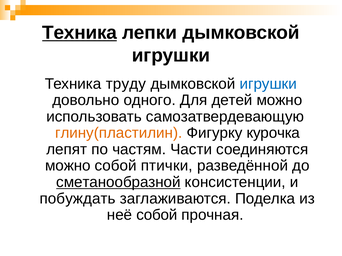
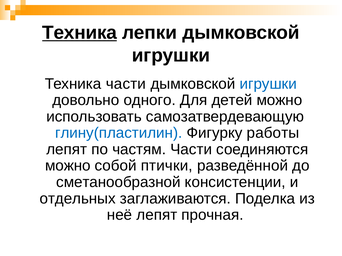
Техника труду: труду -> части
глину(пластилин colour: orange -> blue
курочка: курочка -> работы
сметанообразной underline: present -> none
побуждать: побуждать -> отдельных
неё собой: собой -> лепят
